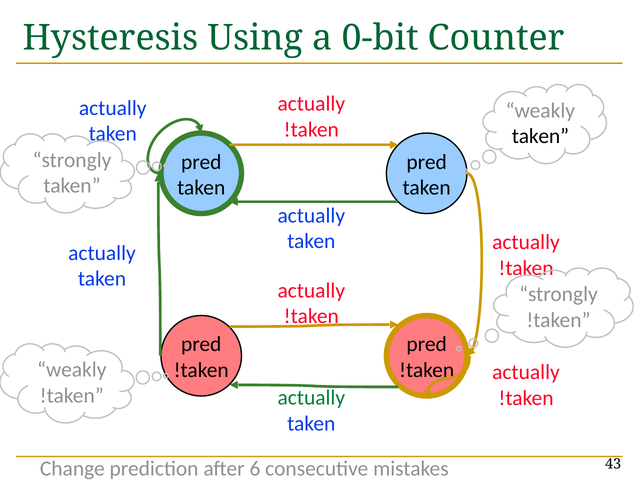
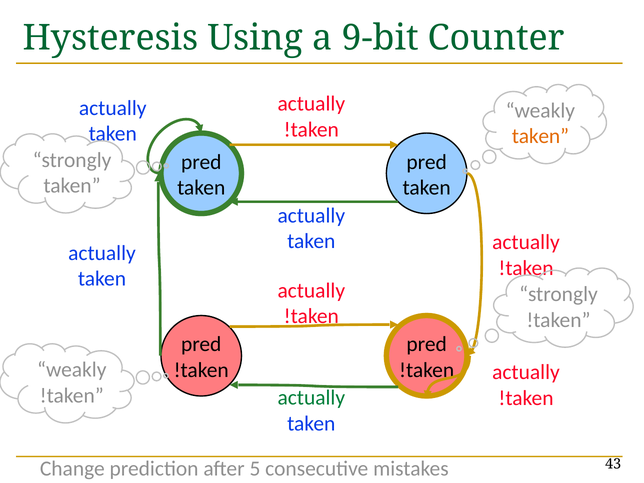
0-bit: 0-bit -> 9-bit
taken at (540, 136) colour: black -> orange
6: 6 -> 5
